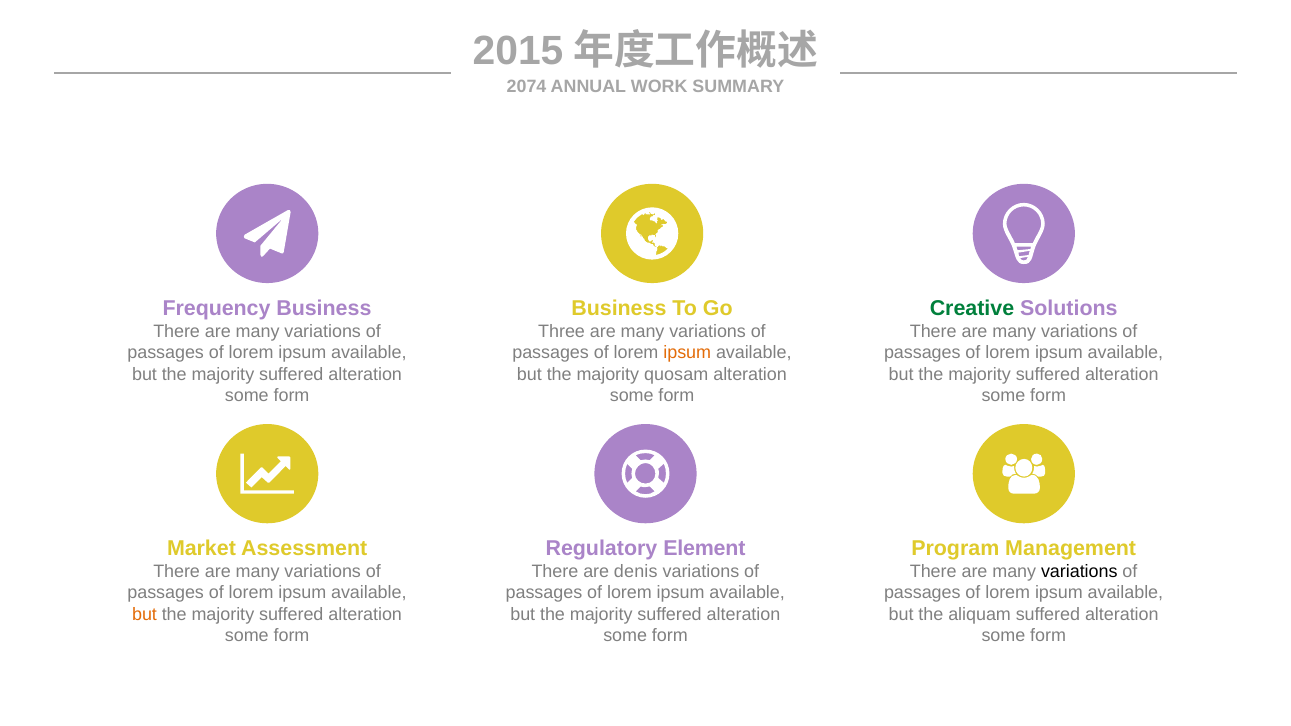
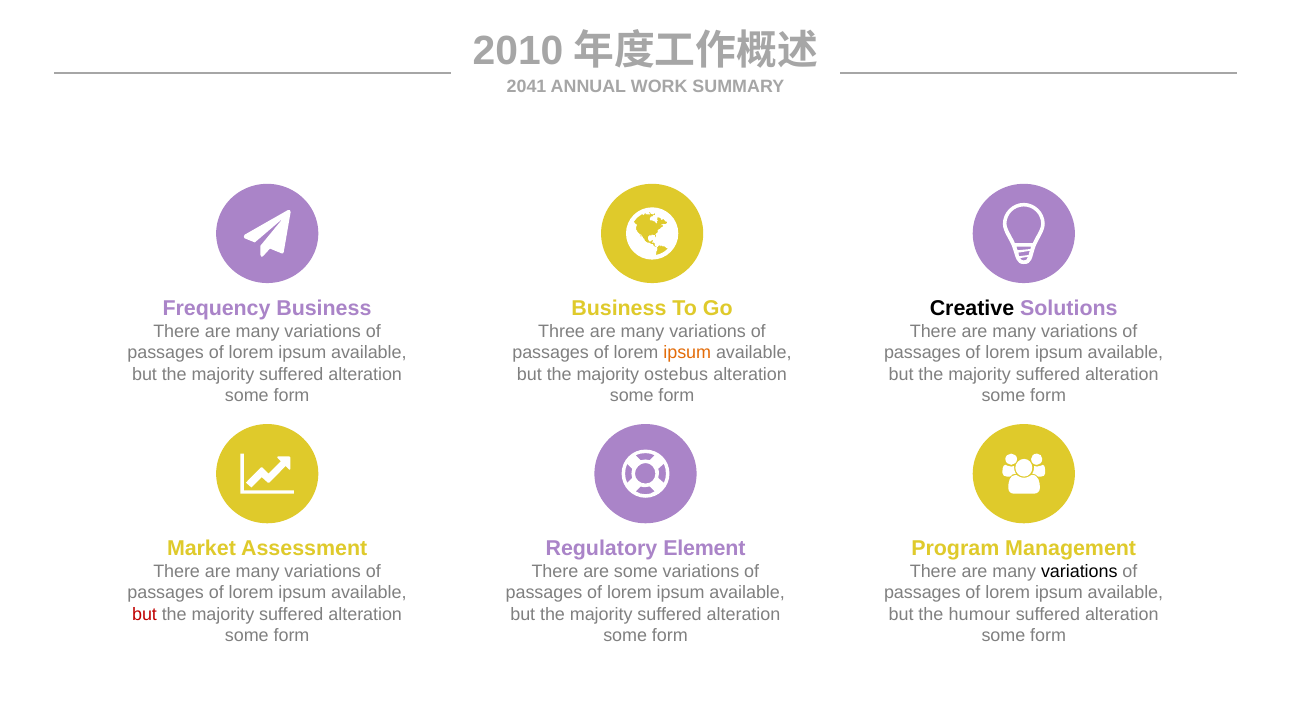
2015: 2015 -> 2010
2074: 2074 -> 2041
Creative colour: green -> black
quosam: quosam -> ostebus
are denis: denis -> some
but at (145, 614) colour: orange -> red
aliquam: aliquam -> humour
